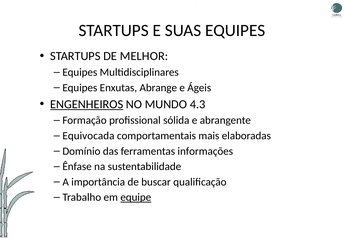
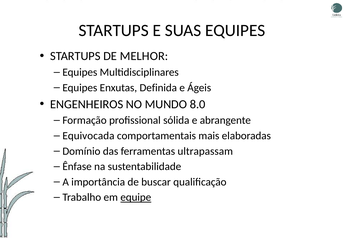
Abrange: Abrange -> Definida
ENGENHEIROS underline: present -> none
4.3: 4.3 -> 8.0
informações: informações -> ultrapassam
